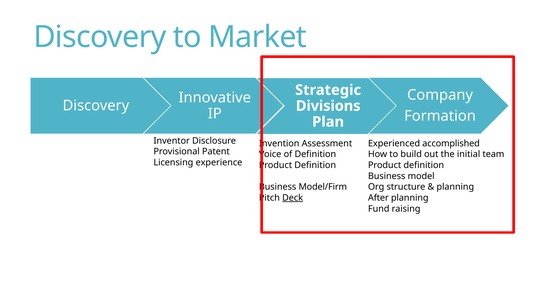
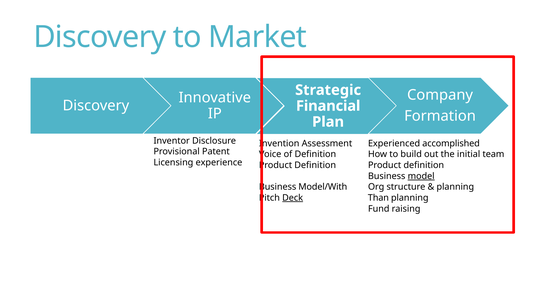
Divisions: Divisions -> Financial
model underline: none -> present
Model/Firm: Model/Firm -> Model/With
After: After -> Than
